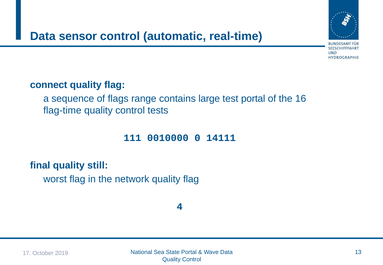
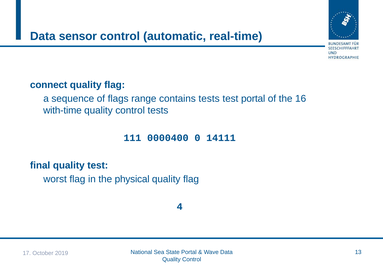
contains large: large -> tests
flag-time: flag-time -> with-time
0010000: 0010000 -> 0000400
quality still: still -> test
network: network -> physical
